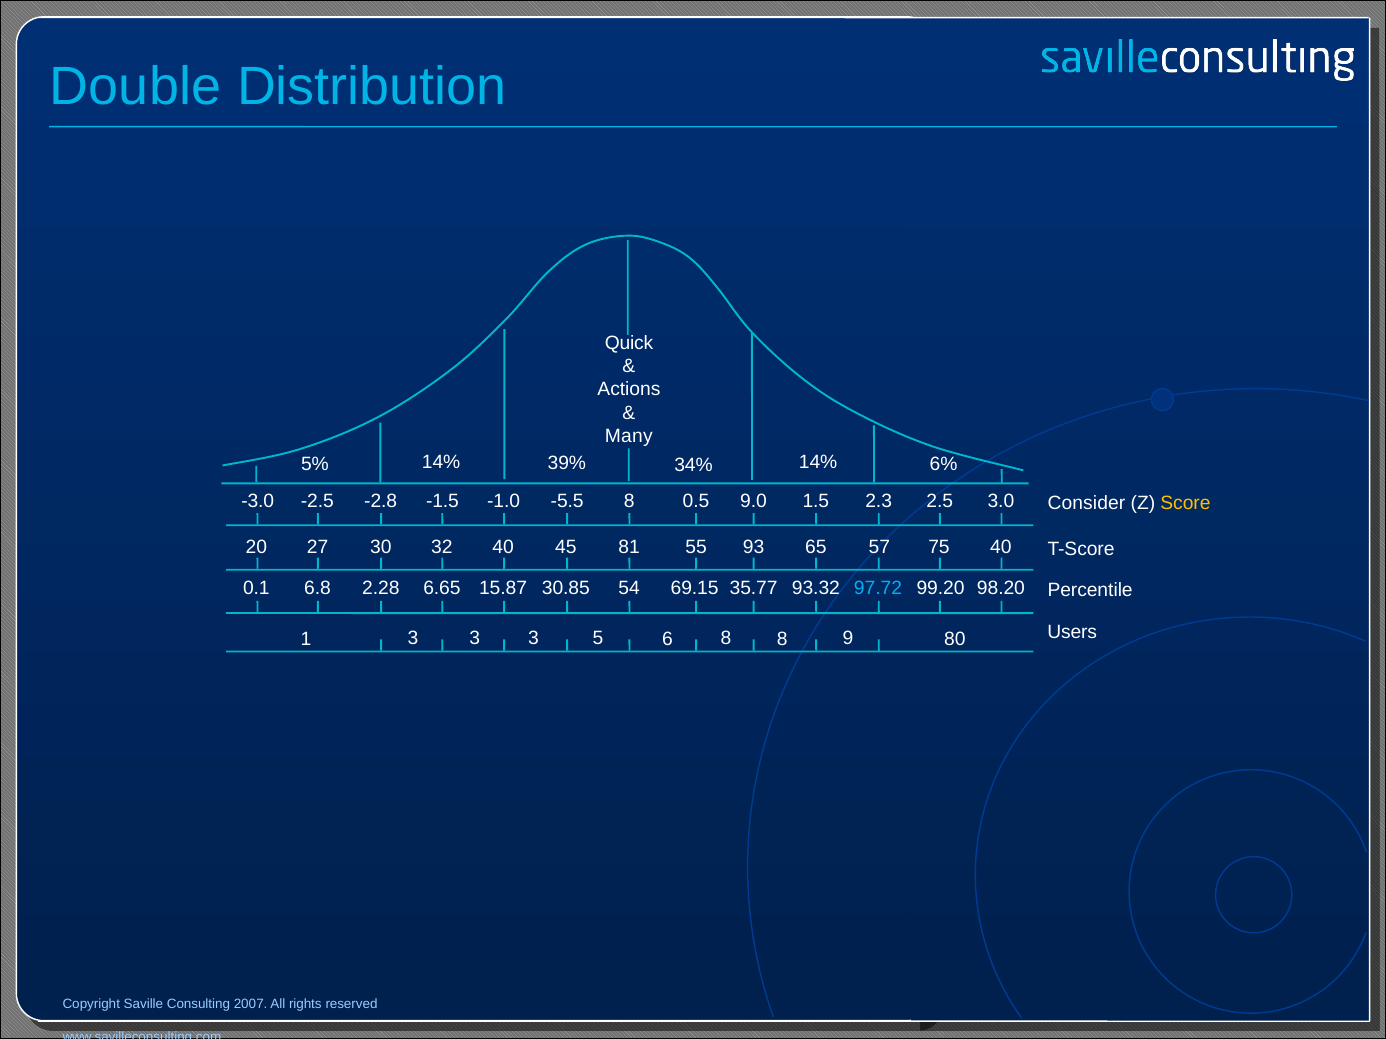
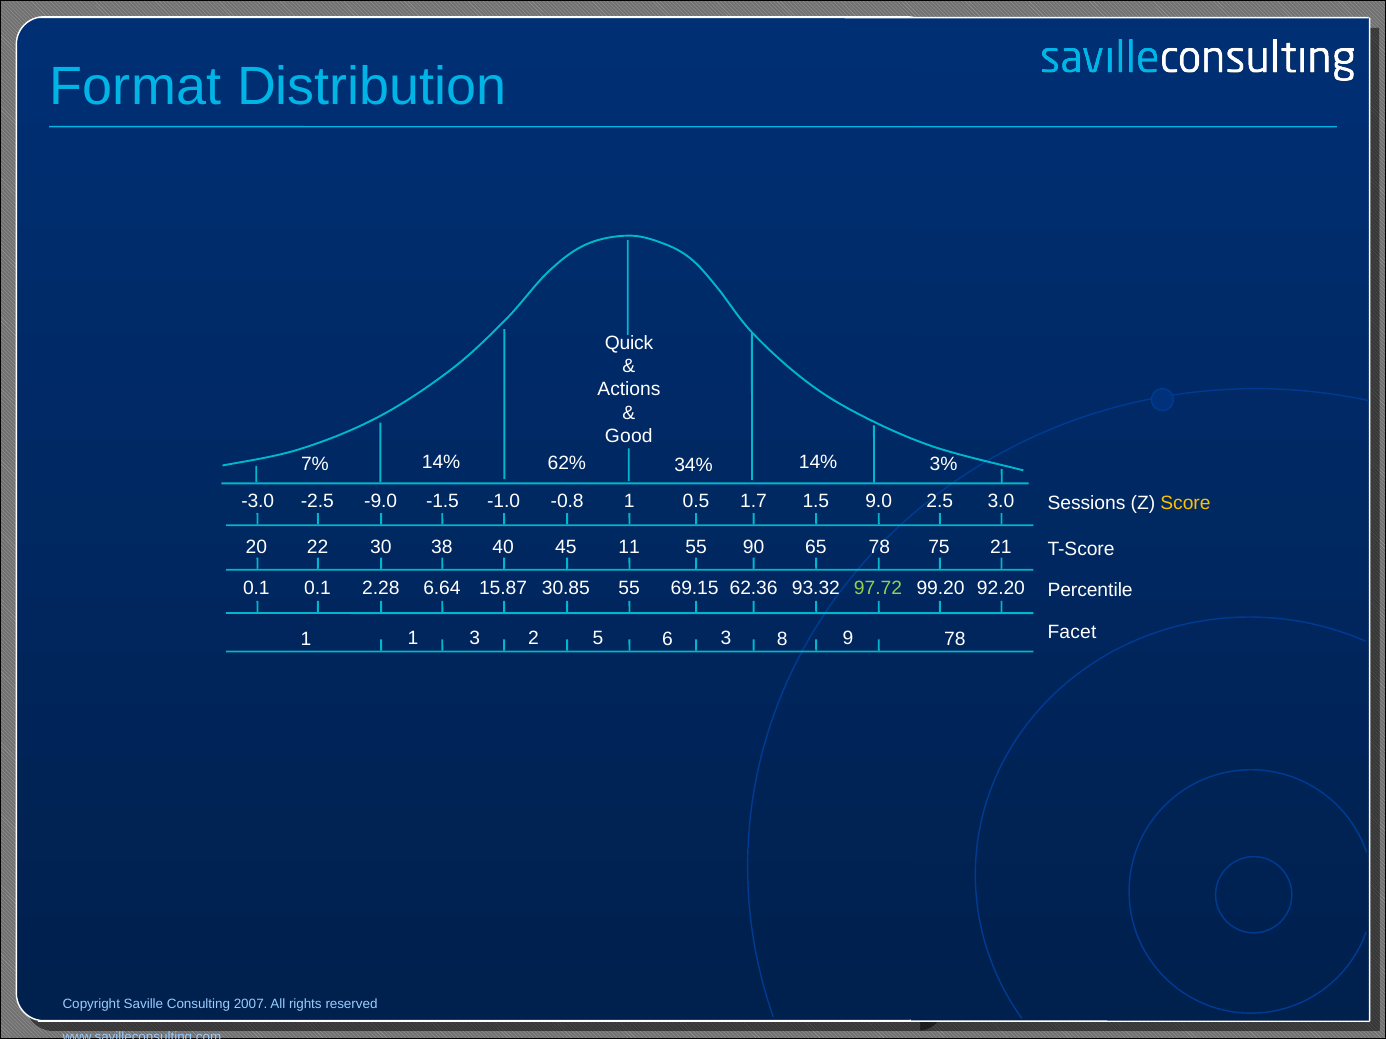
Double: Double -> Format
Many: Many -> Good
6%: 6% -> 3%
39%: 39% -> 62%
5%: 5% -> 7%
-2.8: -2.8 -> -9.0
-5.5: -5.5 -> -0.8
-1.0 8: 8 -> 1
9.0: 9.0 -> 1.7
2.3: 2.3 -> 9.0
Consider: Consider -> Sessions
27: 27 -> 22
32: 32 -> 38
81: 81 -> 11
93: 93 -> 90
65 57: 57 -> 78
75 40: 40 -> 21
0.1 6.8: 6.8 -> 0.1
6.65: 6.65 -> 6.64
15.87 54: 54 -> 55
35.77: 35.77 -> 62.36
97.72 colour: light blue -> light green
98.20: 98.20 -> 92.20
Users: Users -> Facet
1 3: 3 -> 1
3 at (534, 639): 3 -> 2
6 8: 8 -> 3
9 80: 80 -> 78
